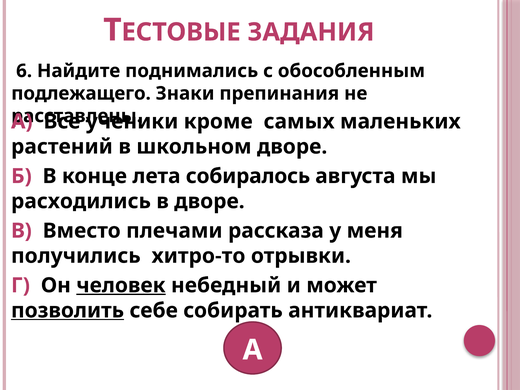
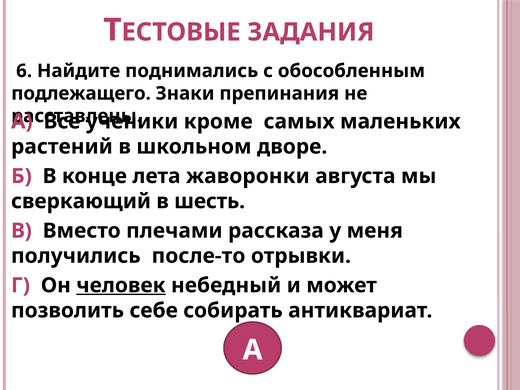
собиралось: собиралось -> жаворонки
расходились: расходились -> сверкающий
в дворе: дворе -> шесть
хитро-то: хитро-то -> после-то
позволить underline: present -> none
